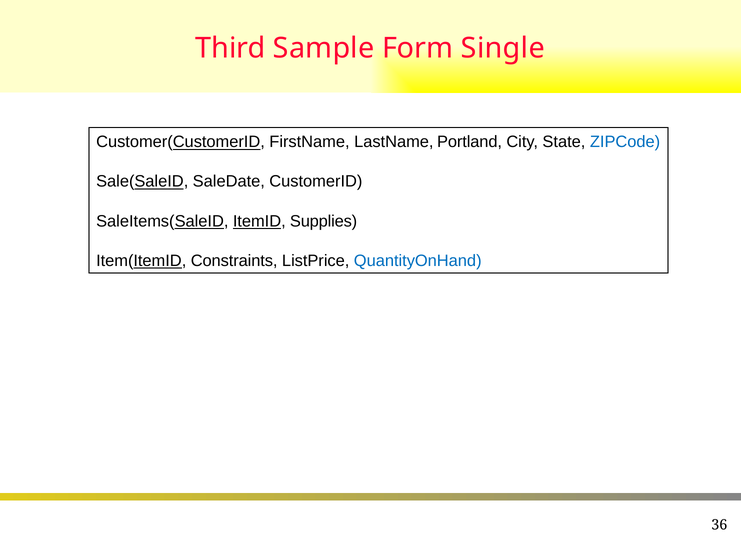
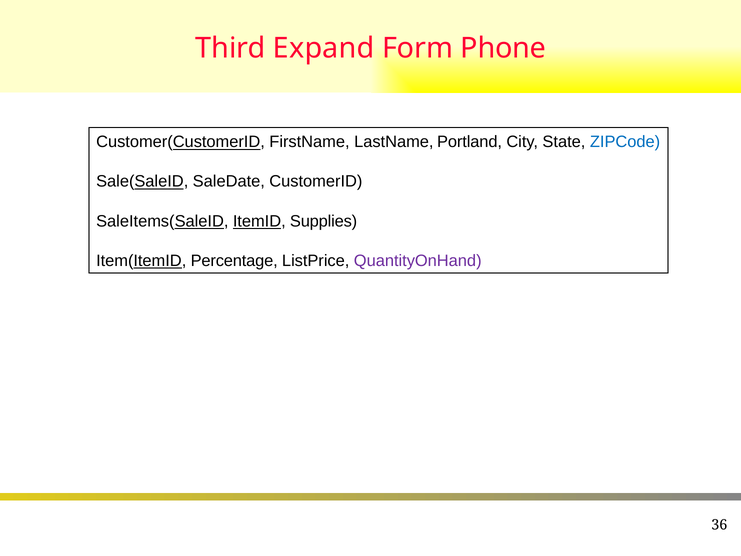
Sample: Sample -> Expand
Single: Single -> Phone
Constraints: Constraints -> Percentage
QuantityOnHand colour: blue -> purple
